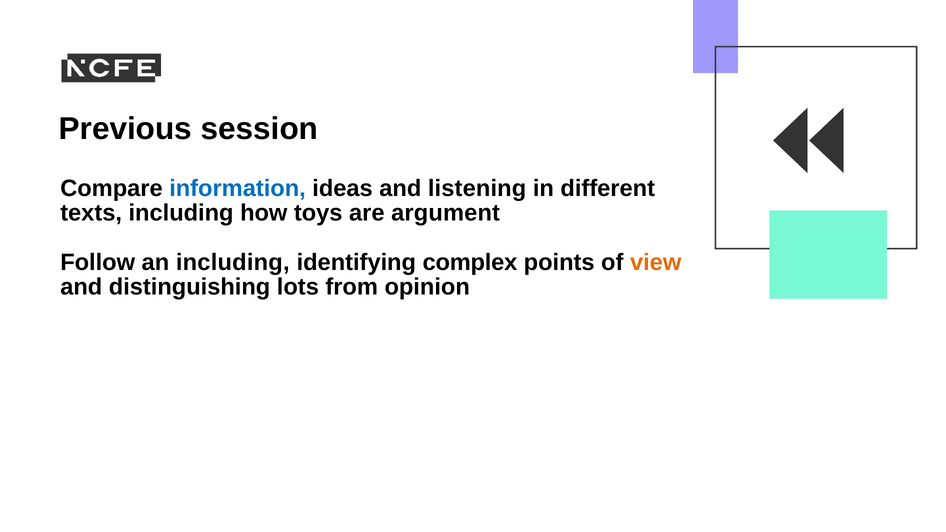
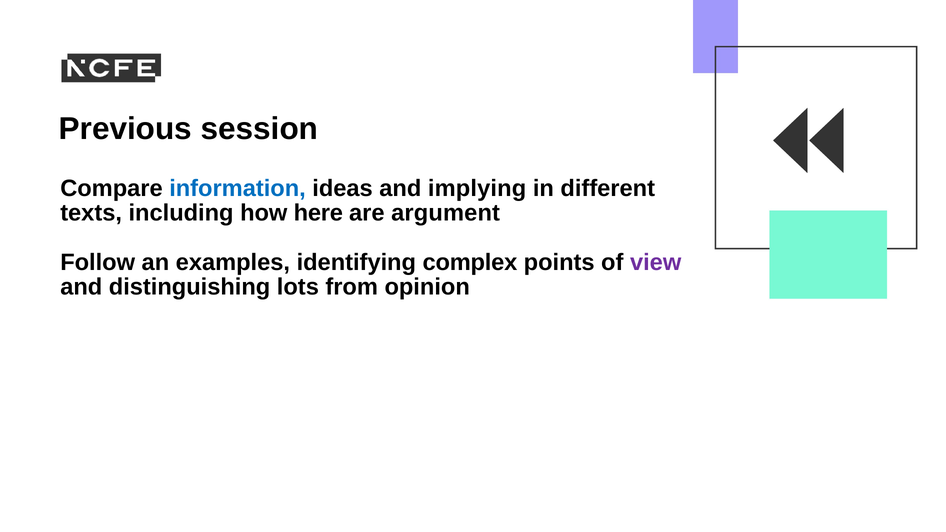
listening: listening -> implying
toys: toys -> here
an including: including -> examples
view colour: orange -> purple
